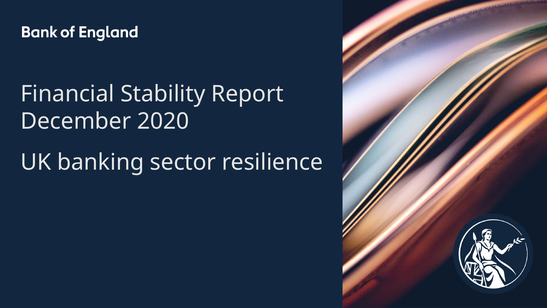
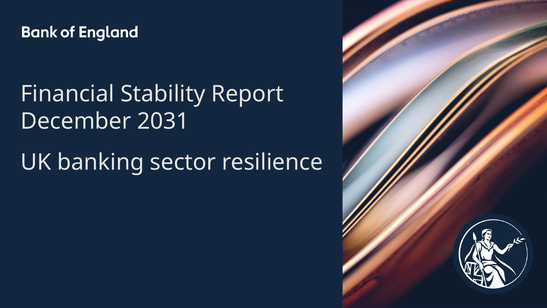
2020: 2020 -> 2031
